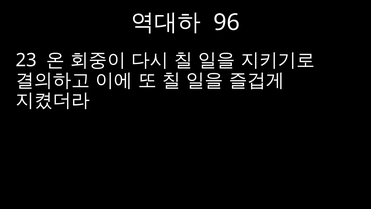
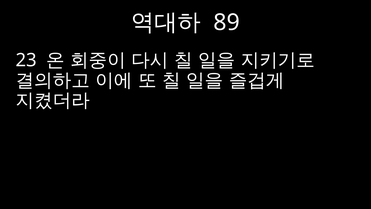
96: 96 -> 89
